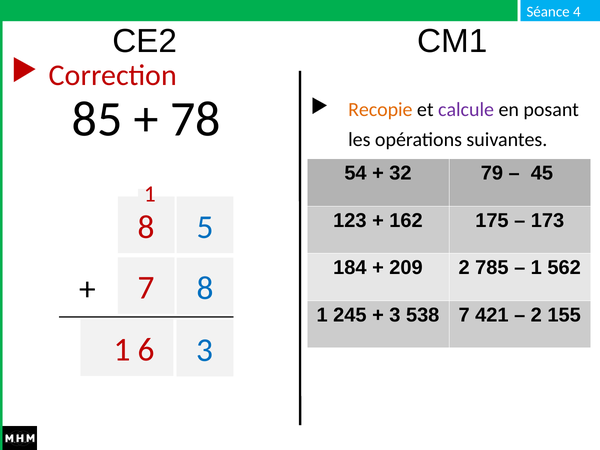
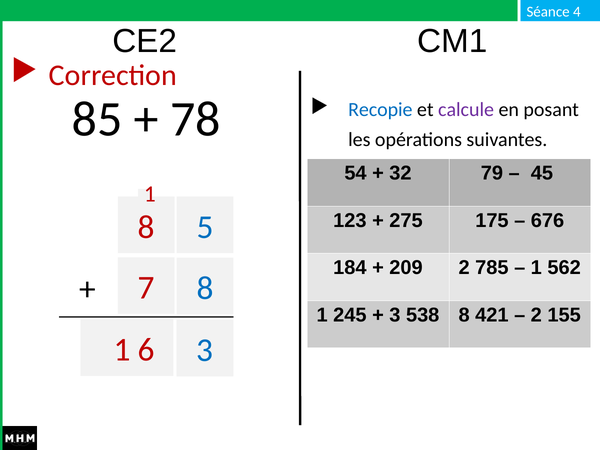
Recopie colour: orange -> blue
162: 162 -> 275
173: 173 -> 676
538 7: 7 -> 8
